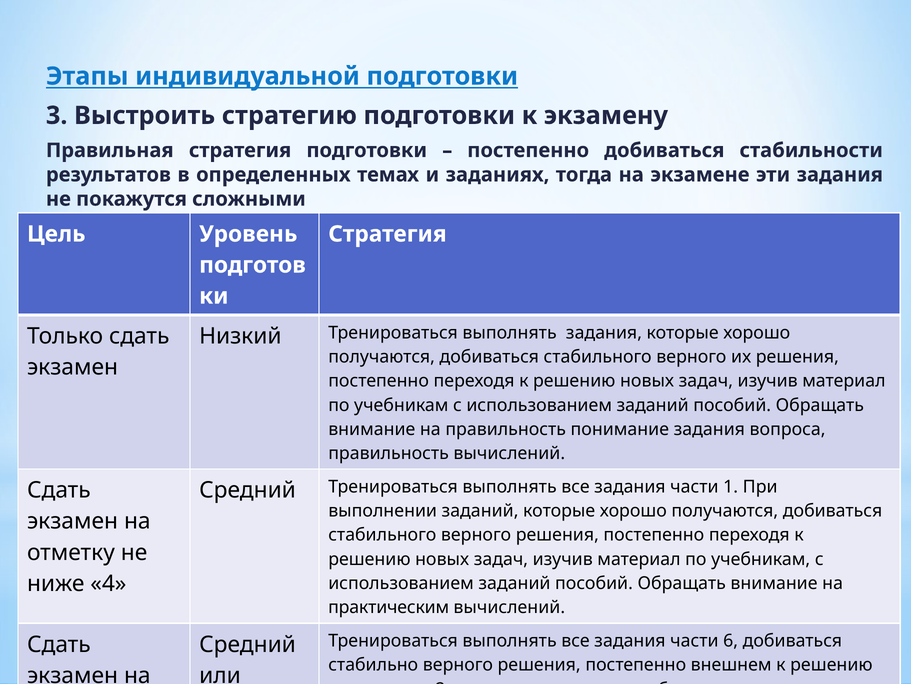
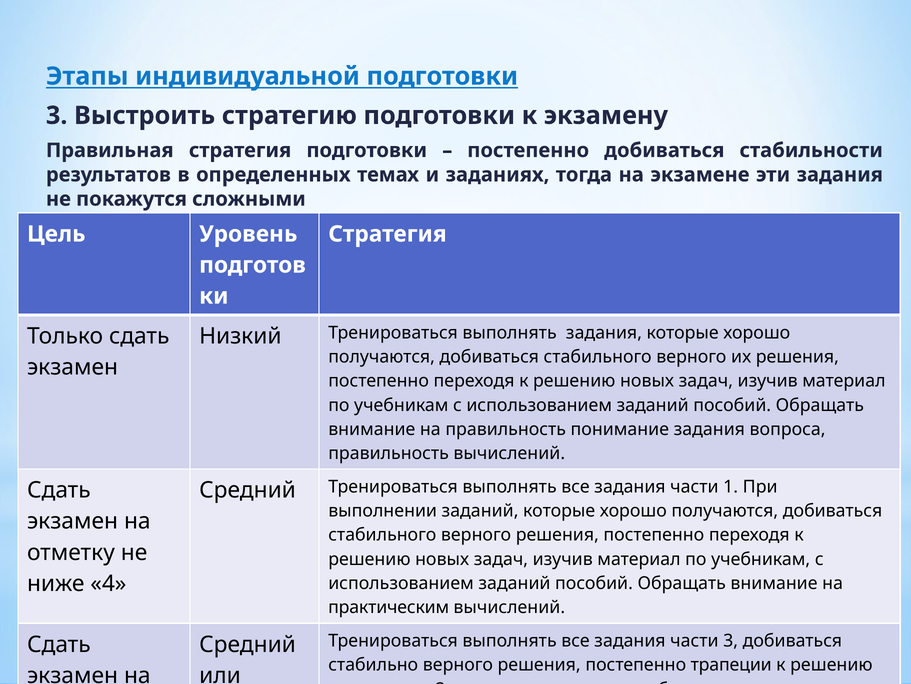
части 6: 6 -> 3
внешнем: внешнем -> трапеции
